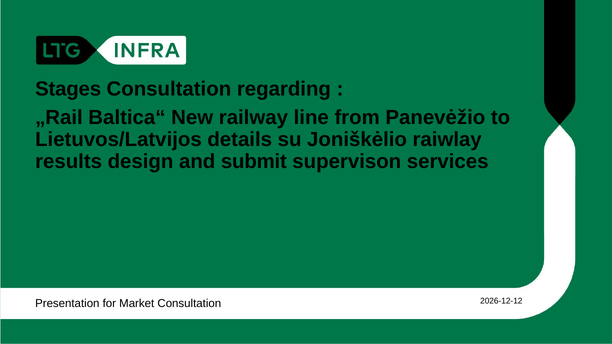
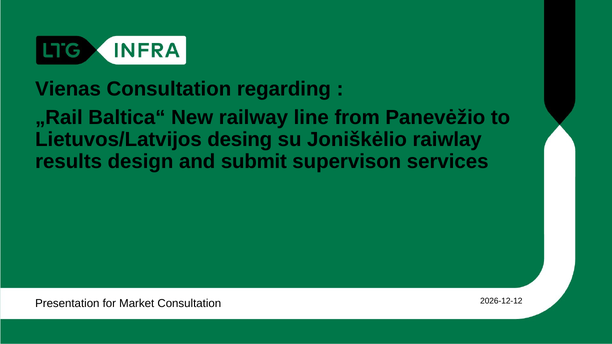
Stages: Stages -> Vienas
details: details -> desing
